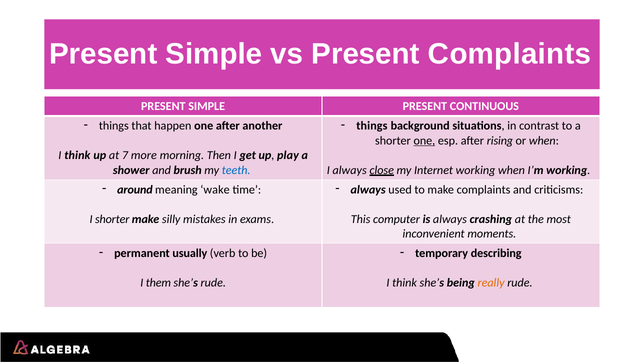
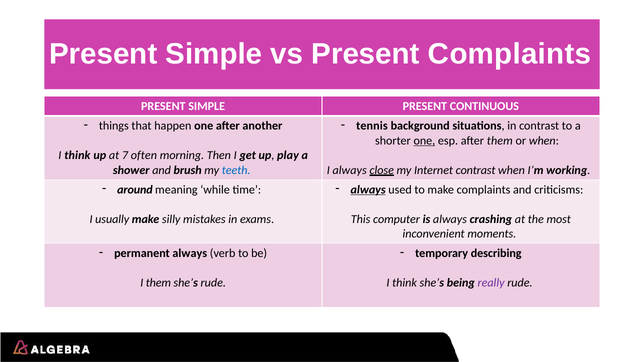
things at (372, 126): things -> tennis
after rising: rising -> them
more: more -> often
Internet working: working -> contrast
wake: wake -> while
always at (368, 190) underline: none -> present
I shorter: shorter -> usually
permanent usually: usually -> always
really colour: orange -> purple
